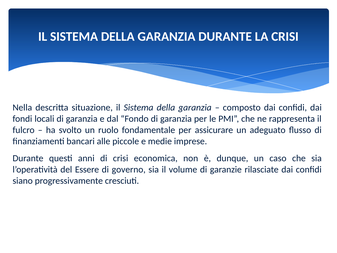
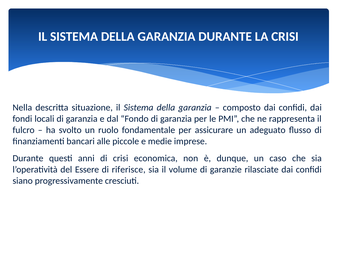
governo: governo -> riferisce
